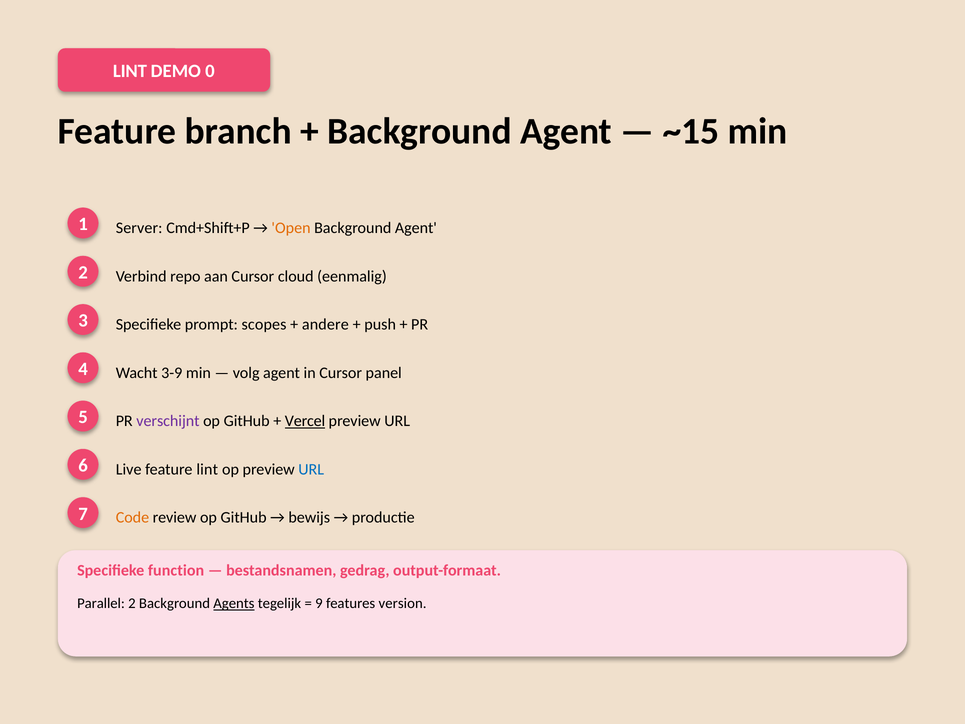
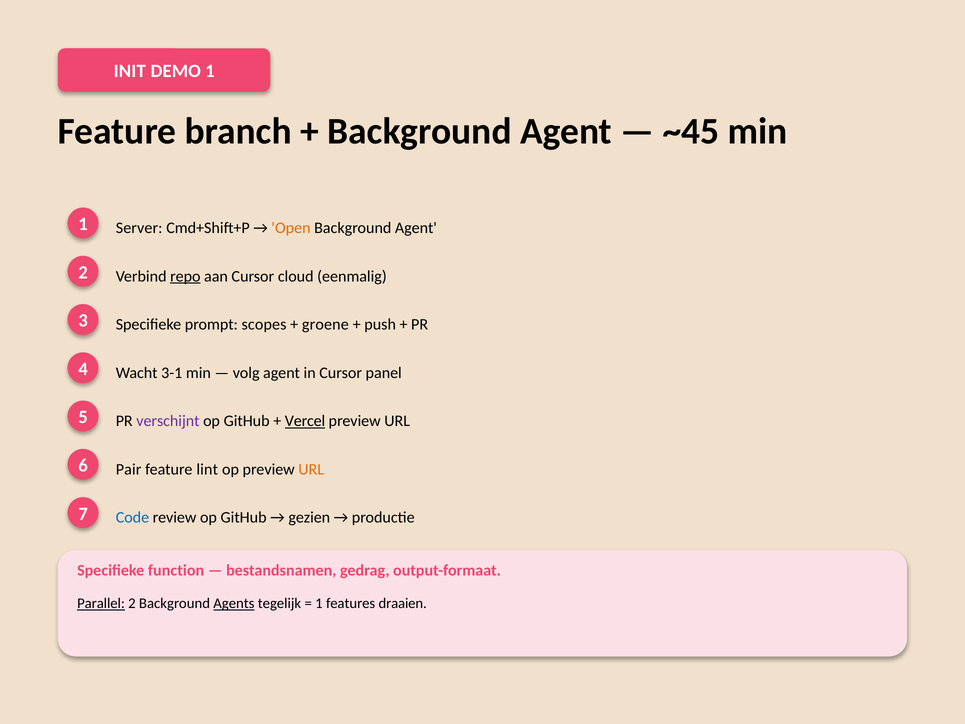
LINT at (130, 71): LINT -> INIT
DEMO 0: 0 -> 1
~15: ~15 -> ~45
repo underline: none -> present
andere: andere -> groene
3-9: 3-9 -> 3-1
Live: Live -> Pair
URL at (311, 469) colour: blue -> orange
Code colour: orange -> blue
bewijs: bewijs -> gezien
Parallel underline: none -> present
9 at (319, 603): 9 -> 1
version: version -> draaien
